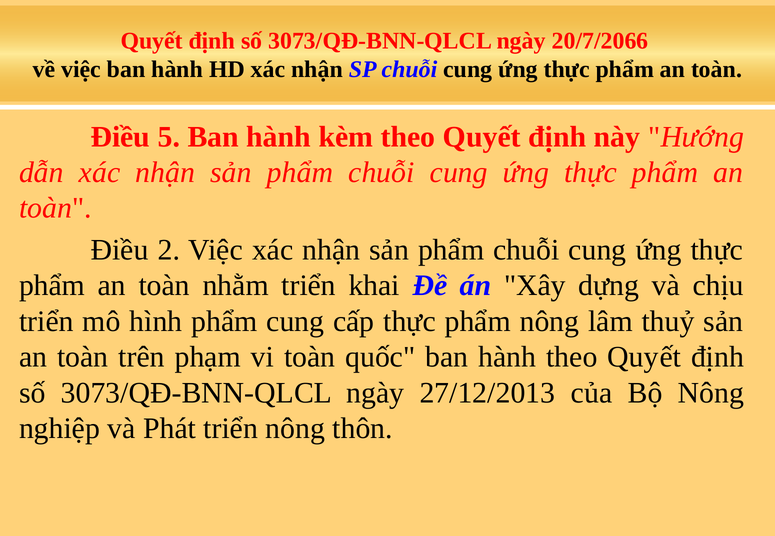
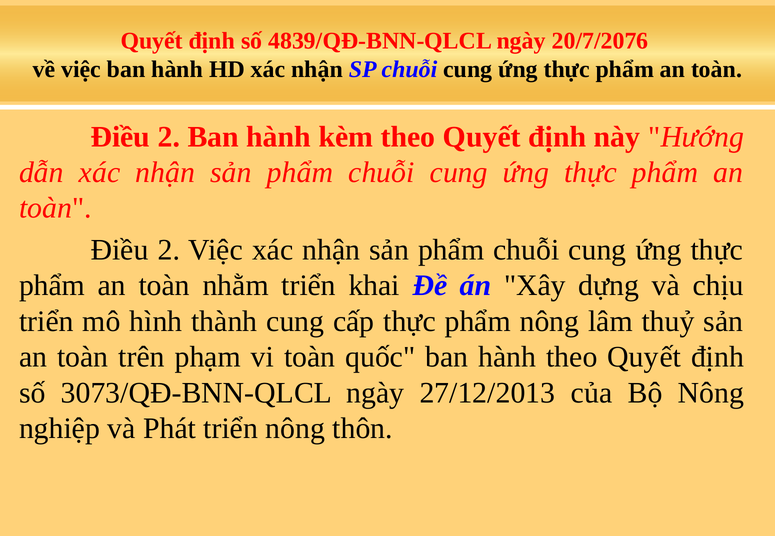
Quyết định số 3073/QĐ-BNN-QLCL: 3073/QĐ-BNN-QLCL -> 4839/QĐ-BNN-QLCL
20/7/2066: 20/7/2066 -> 20/7/2076
Điều 5: 5 -> 2
hình phẩm: phẩm -> thành
